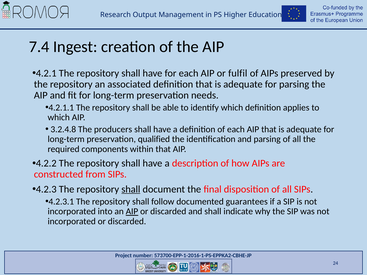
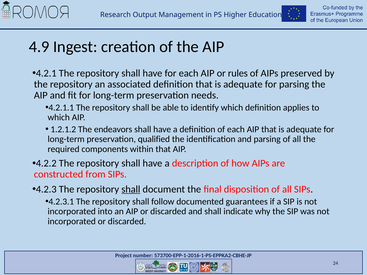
7.4: 7.4 -> 4.9
fulfil: fulfil -> rules
3.2.4.8: 3.2.4.8 -> 1.2.1.2
producers: producers -> endeavors
AIP at (132, 212) underline: present -> none
